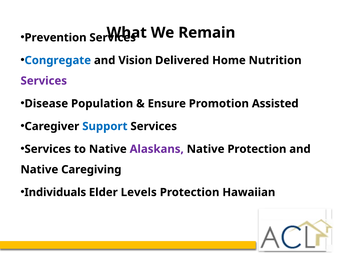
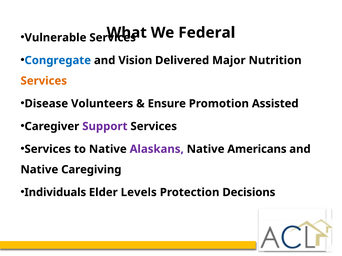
Remain: Remain -> Federal
Prevention: Prevention -> Vulnerable
Home: Home -> Major
Services at (44, 81) colour: purple -> orange
Population: Population -> Volunteers
Support colour: blue -> purple
Native Protection: Protection -> Americans
Hawaiian: Hawaiian -> Decisions
